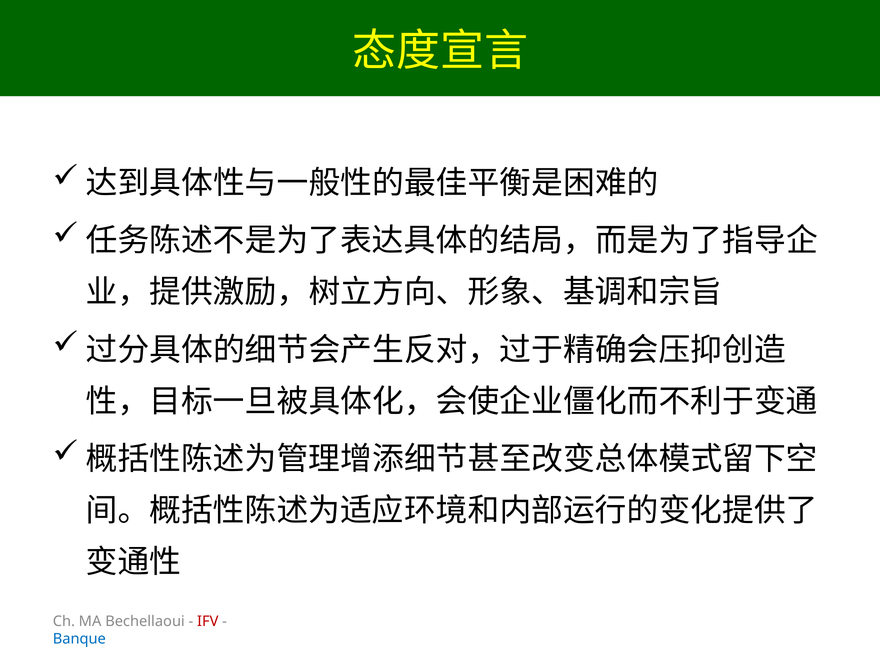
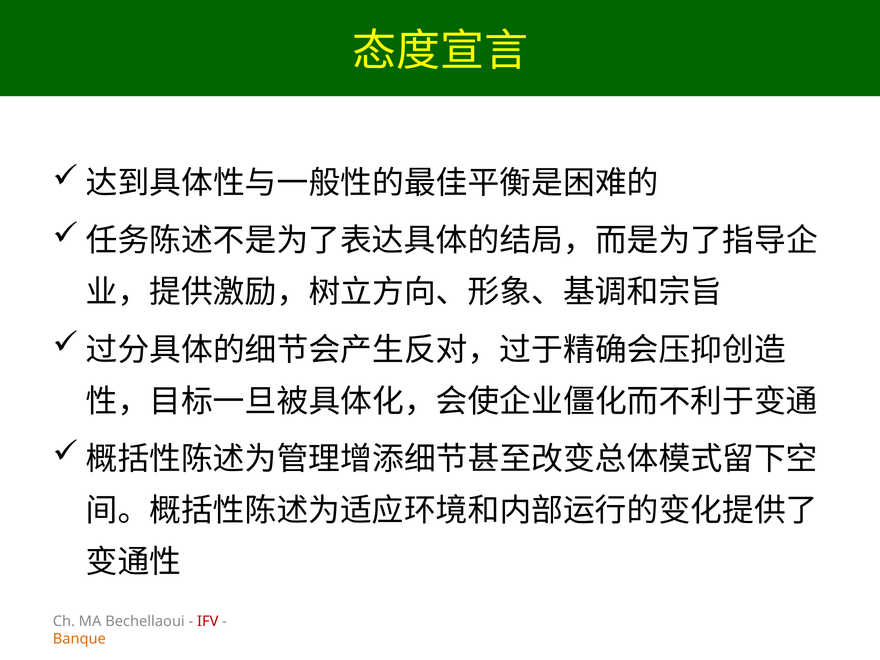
Banque colour: blue -> orange
